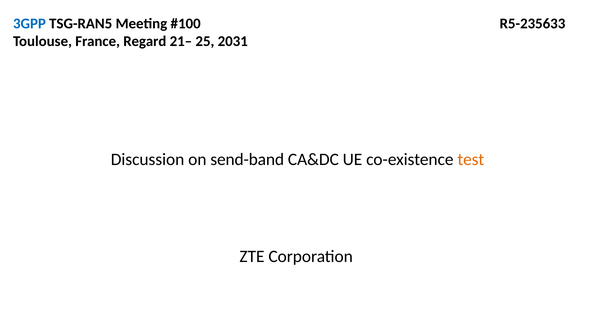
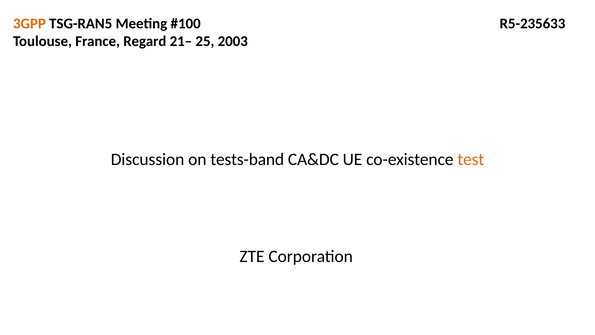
3GPP colour: blue -> orange
2031: 2031 -> 2003
send-band: send-band -> tests-band
